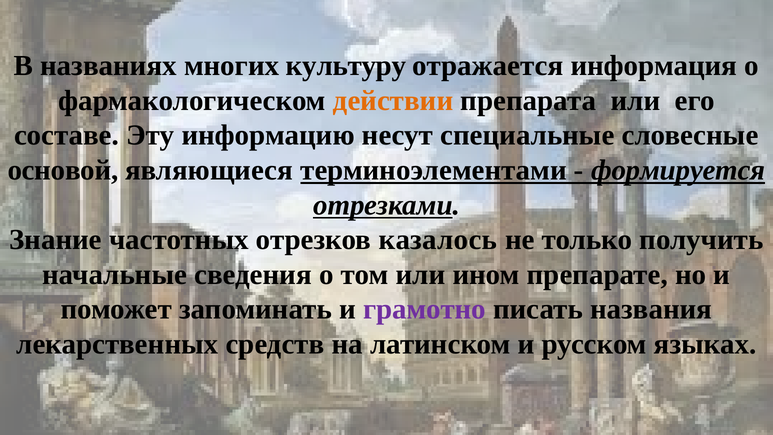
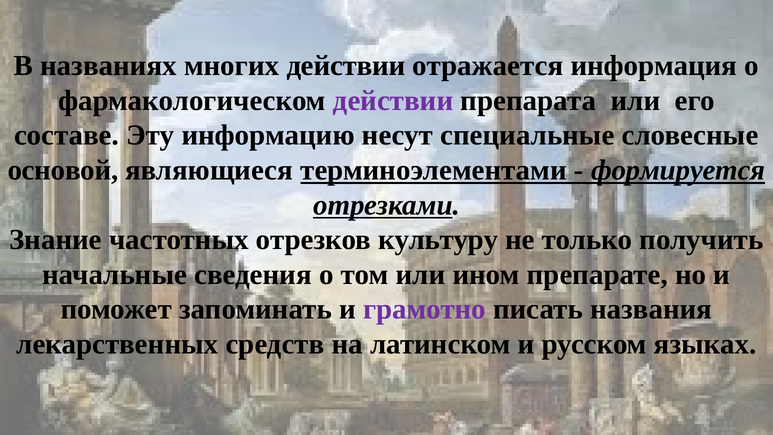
многих культуру: культуру -> действии
действии at (393, 101) colour: orange -> purple
казалось: казалось -> культуру
